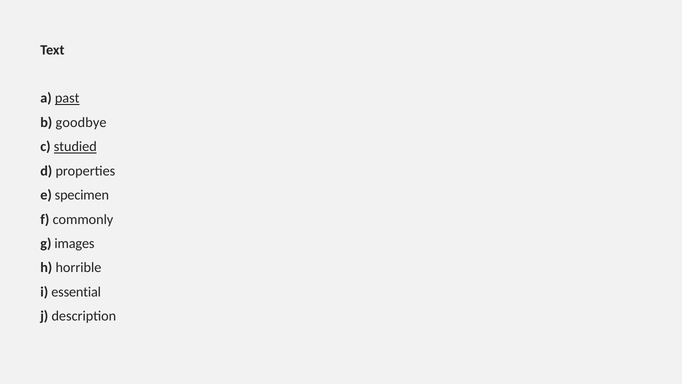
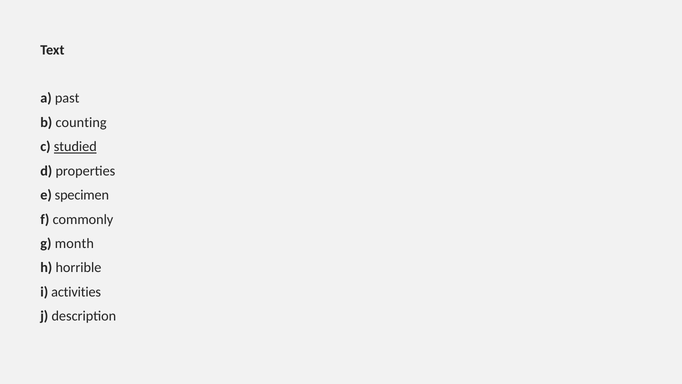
past underline: present -> none
goodbye: goodbye -> counting
images: images -> month
essential: essential -> activities
